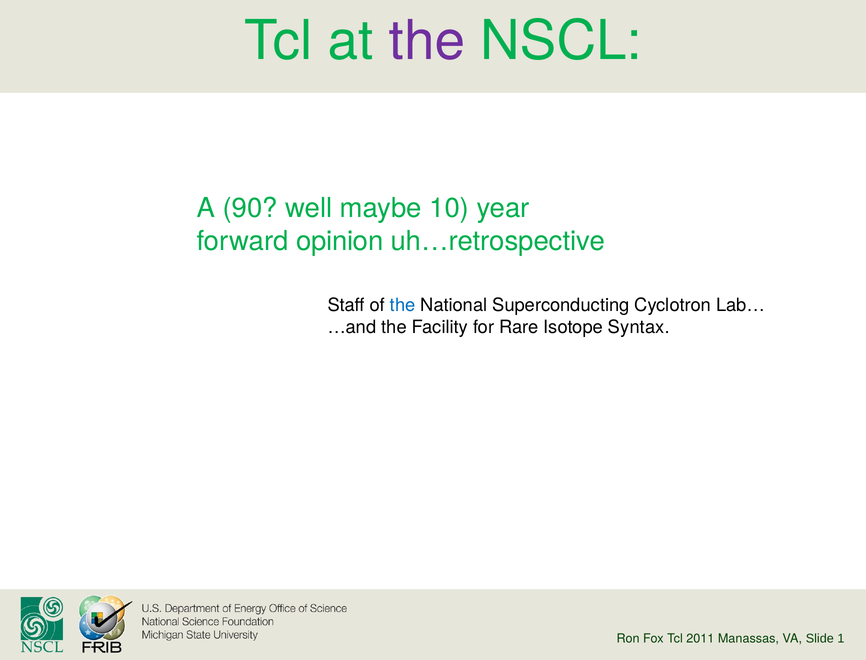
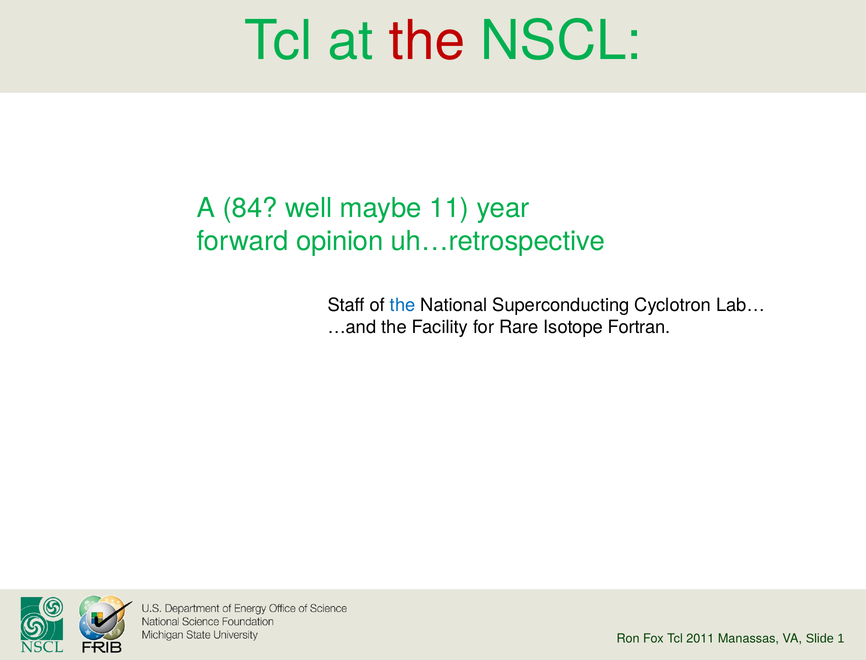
the at (427, 41) colour: purple -> red
90: 90 -> 84
10: 10 -> 11
Syntax: Syntax -> Fortran
